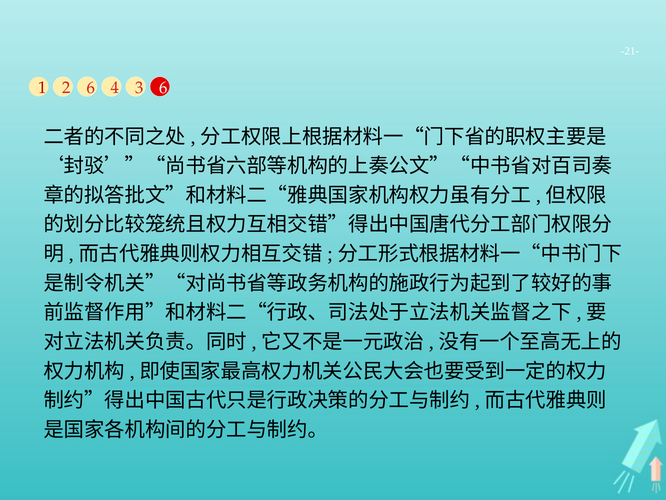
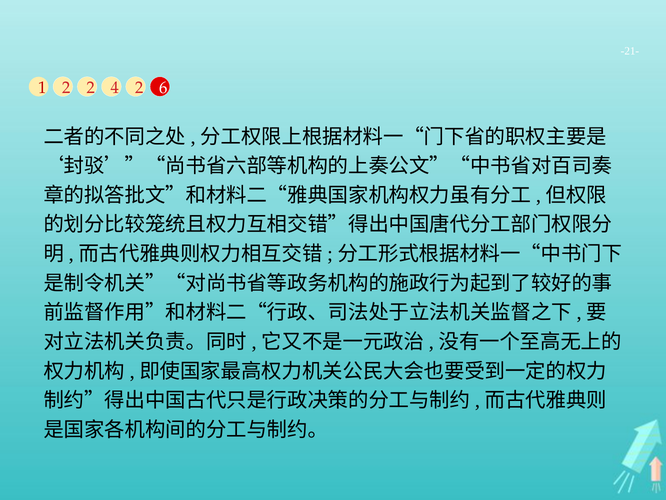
2 6: 6 -> 2
4 3: 3 -> 2
